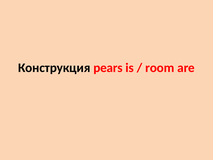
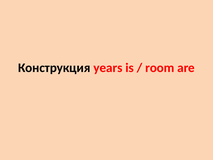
pears: pears -> years
